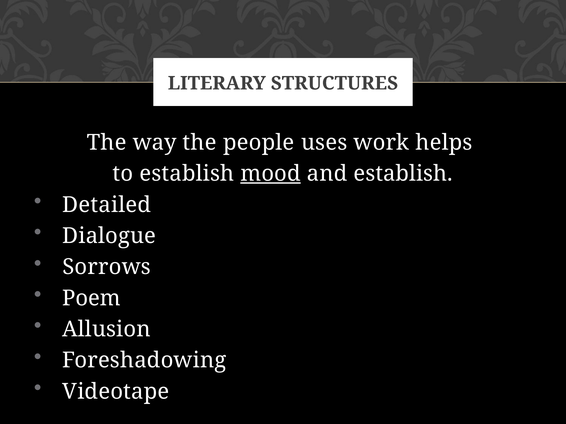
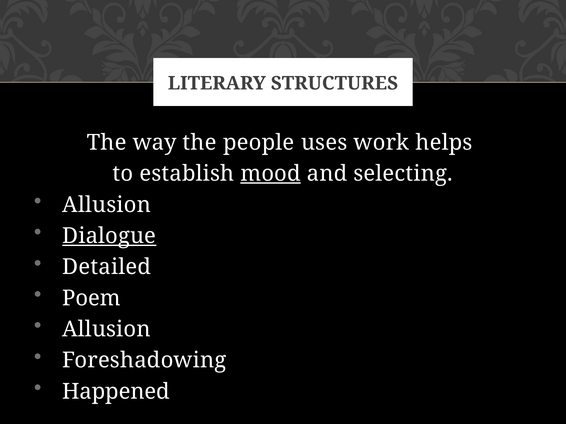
and establish: establish -> selecting
Detailed at (107, 205): Detailed -> Allusion
Dialogue underline: none -> present
Sorrows: Sorrows -> Detailed
Videotape: Videotape -> Happened
